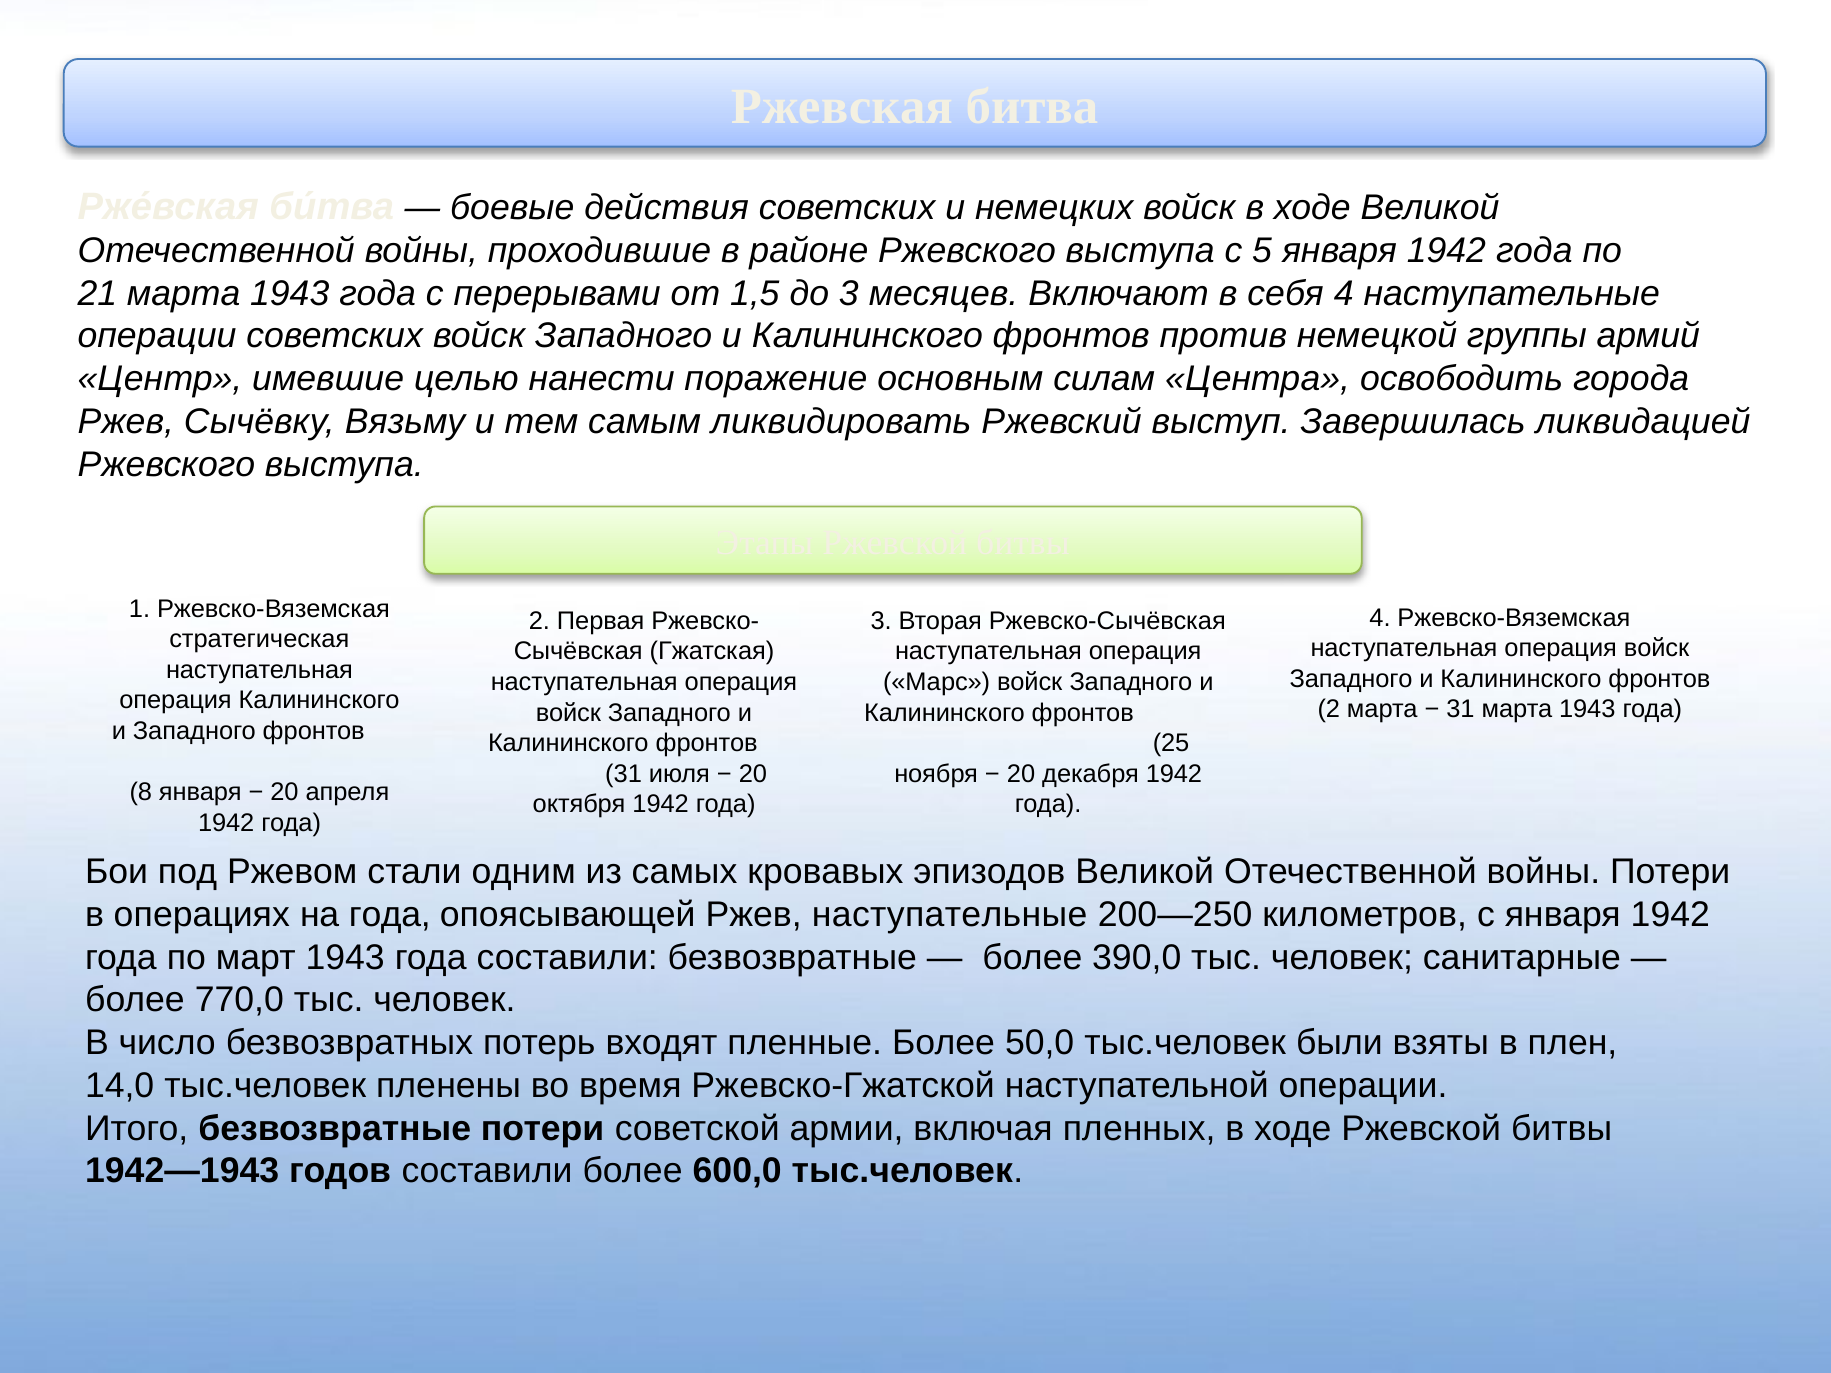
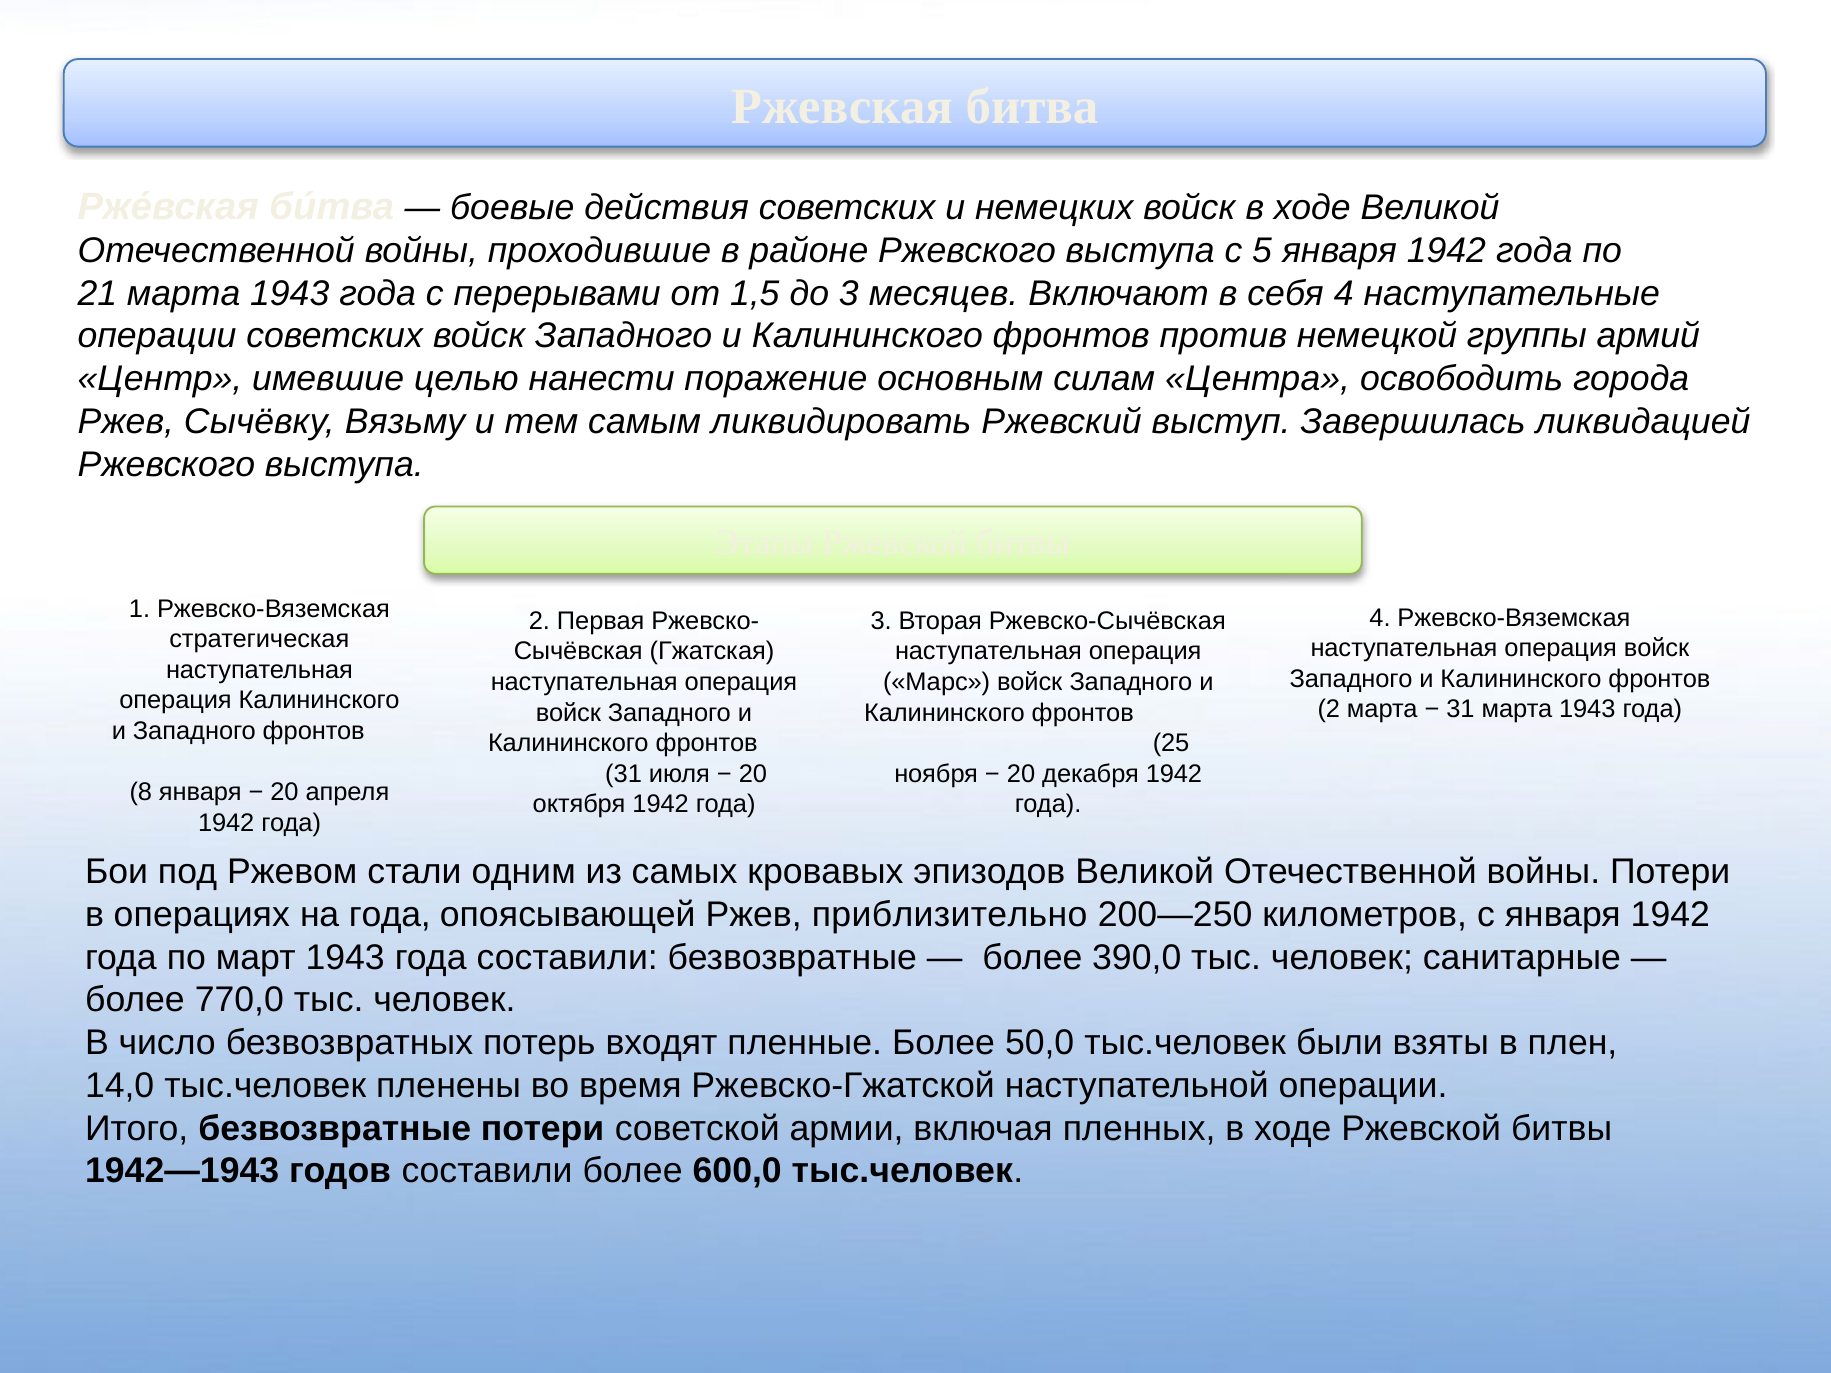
Ржев наступательные: наступательные -> приблизительно
